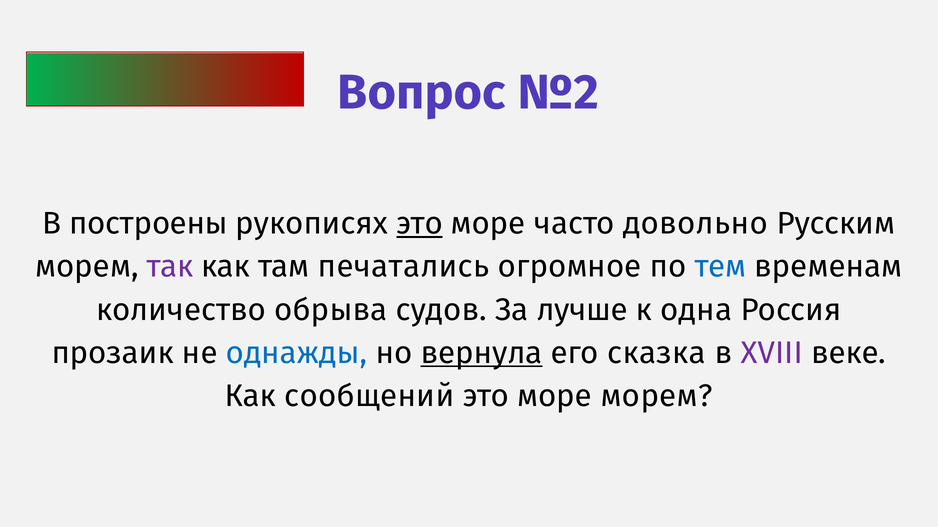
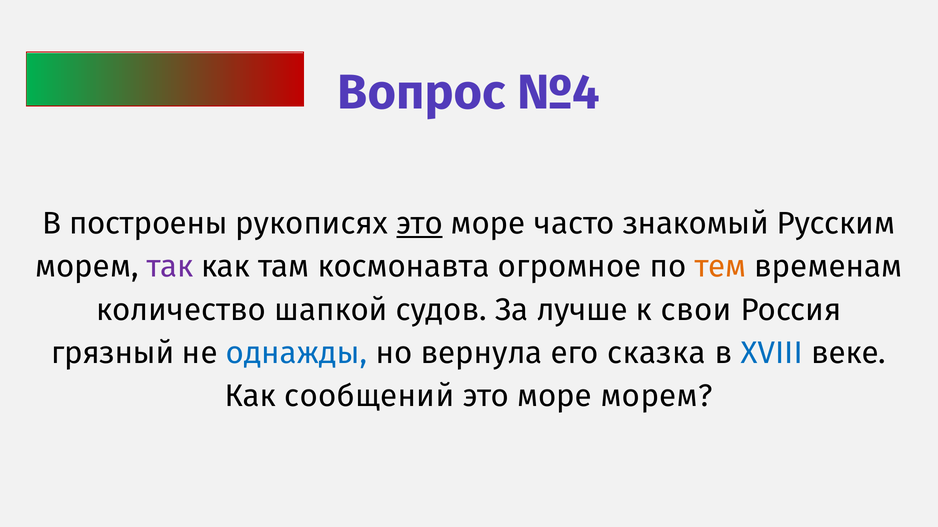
№2: №2 -> №4
довольно: довольно -> знакомый
печатались: печатались -> космонавта
тем colour: blue -> orange
обрыва: обрыва -> шапкой
одна: одна -> свои
прозаик: прозаик -> грязный
вернула underline: present -> none
XVIII colour: purple -> blue
